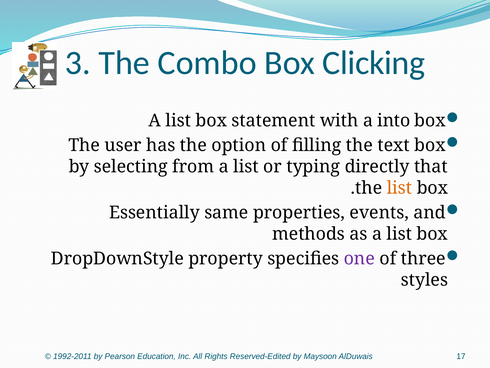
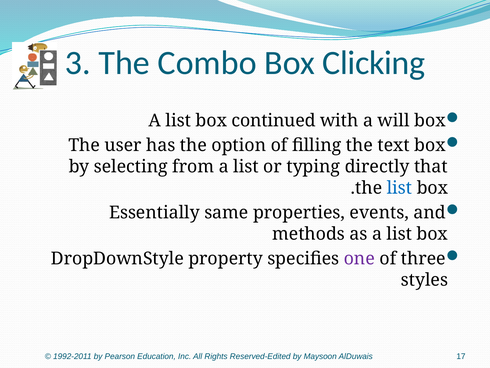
statement: statement -> continued
into: into -> will
list at (399, 188) colour: orange -> blue
